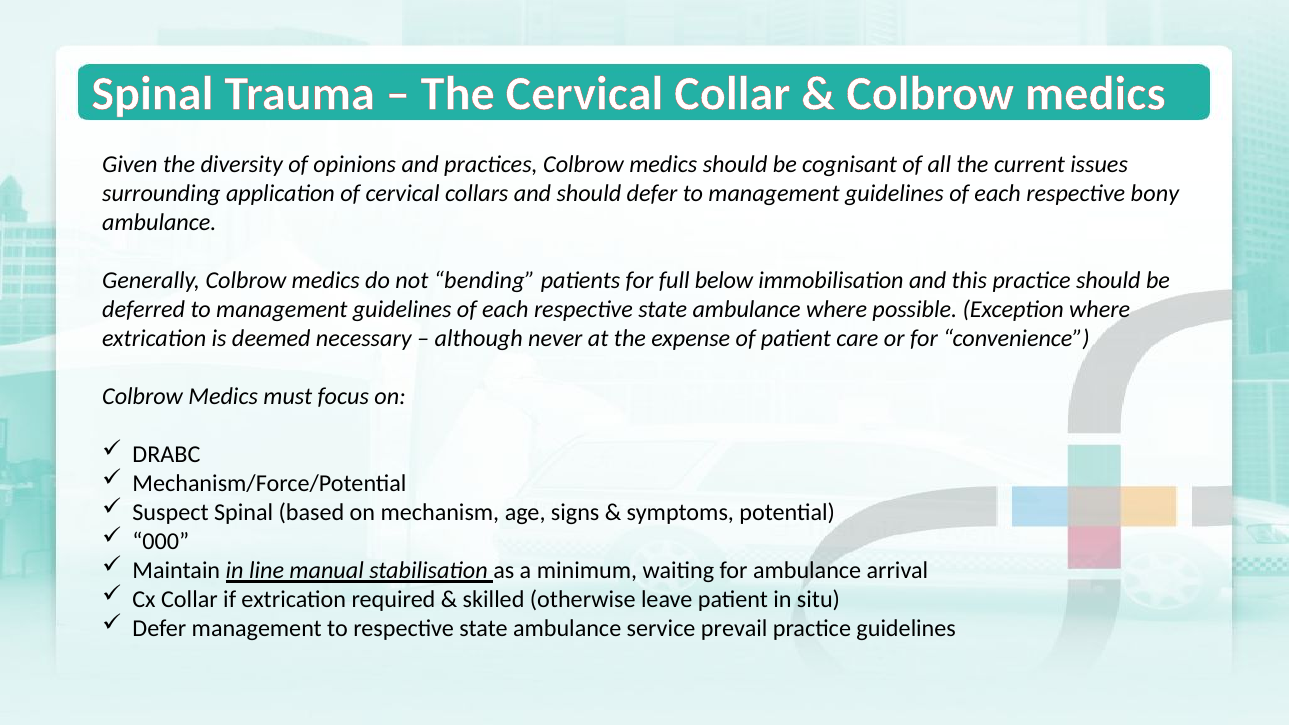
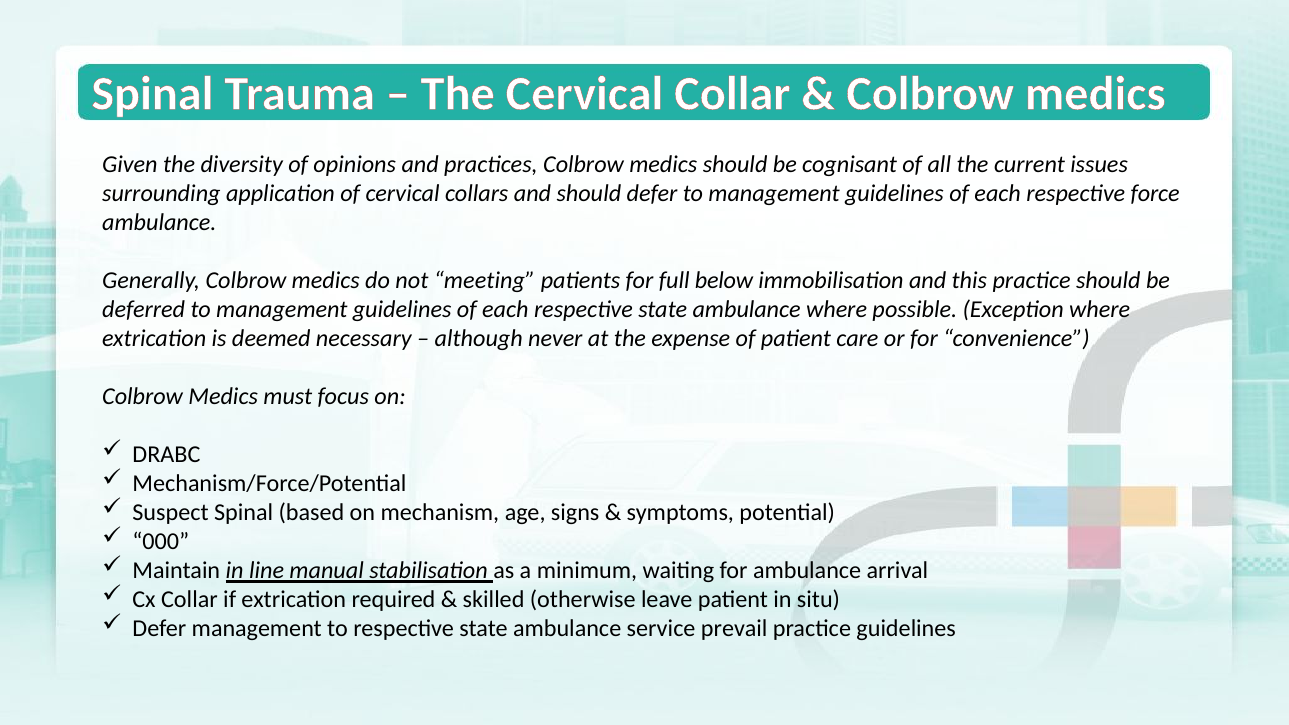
bony: bony -> force
bending: bending -> meeting
